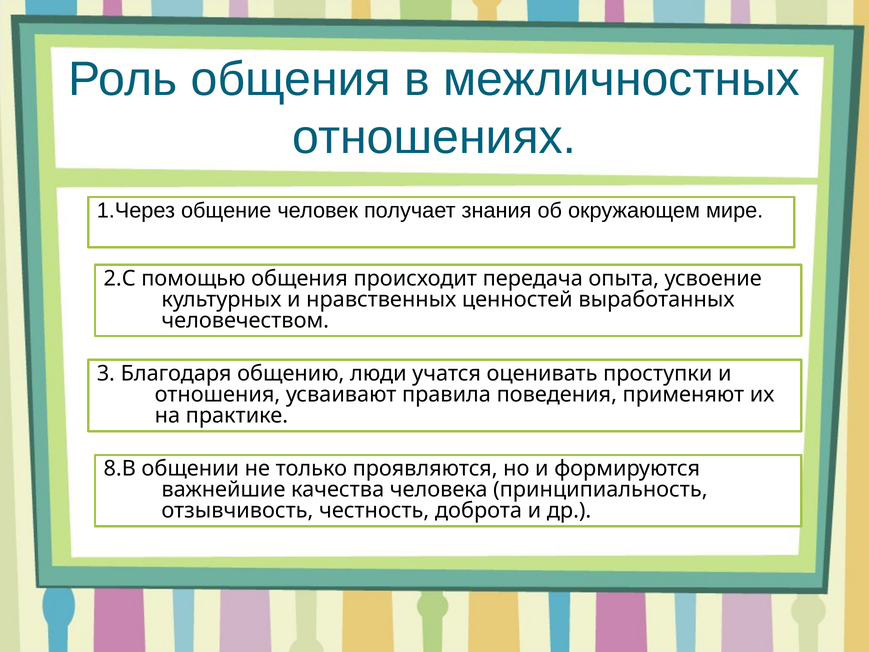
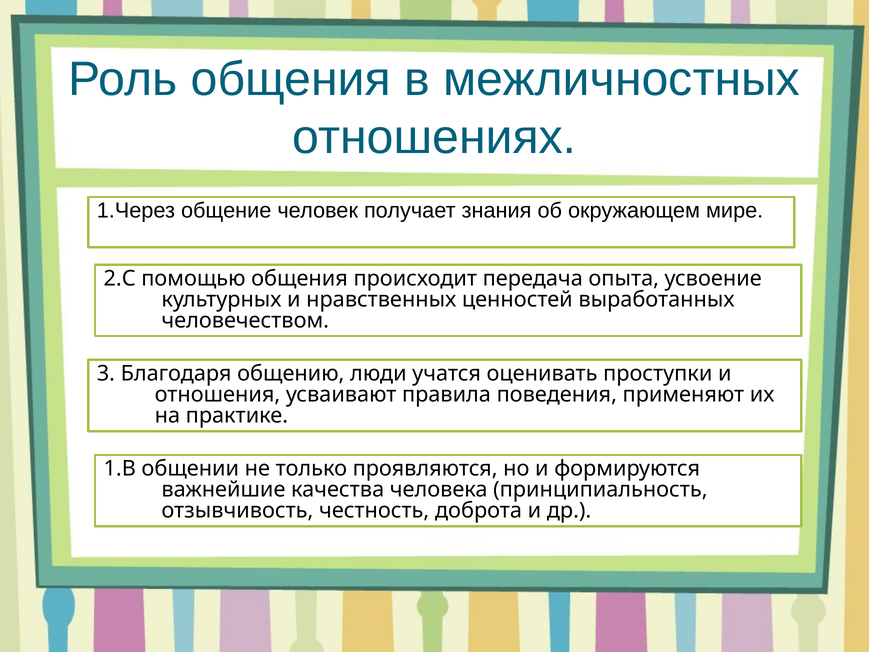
8.В: 8.В -> 1.В
